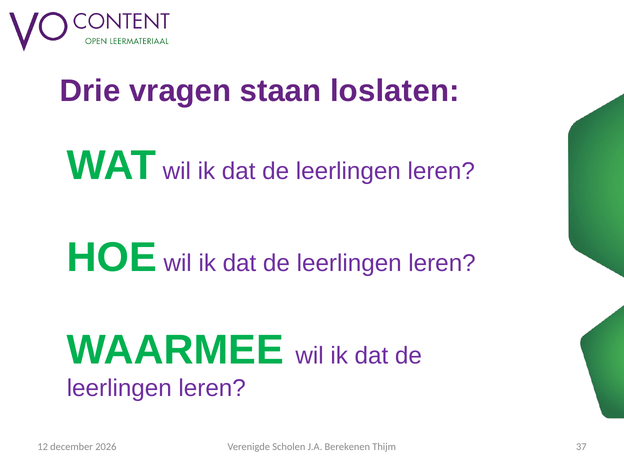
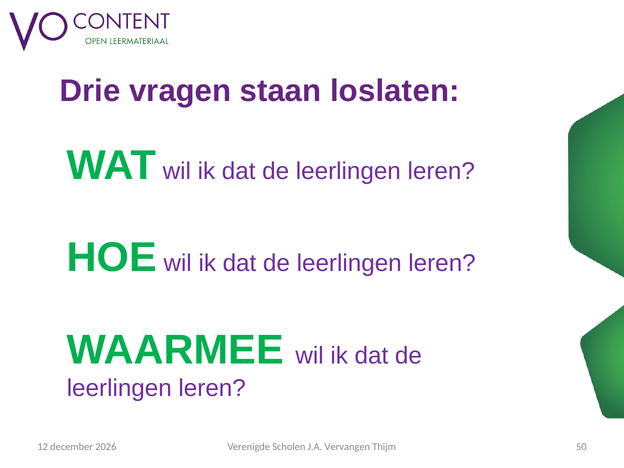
Berekenen: Berekenen -> Vervangen
37: 37 -> 50
